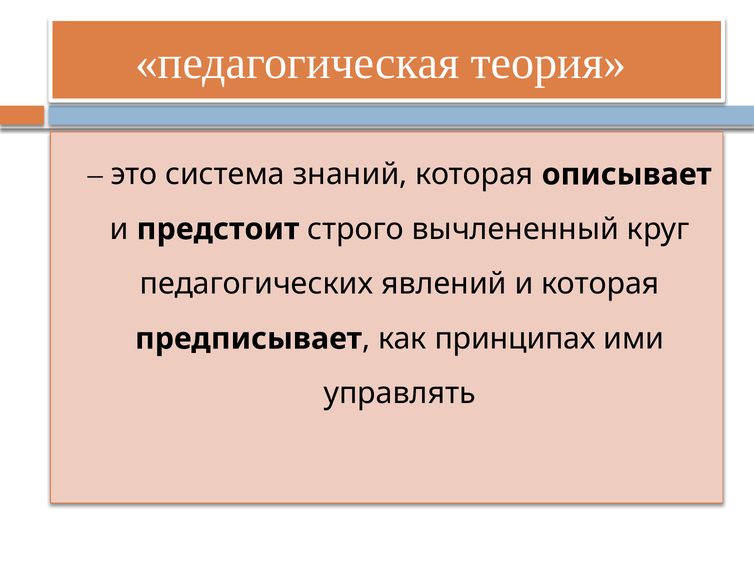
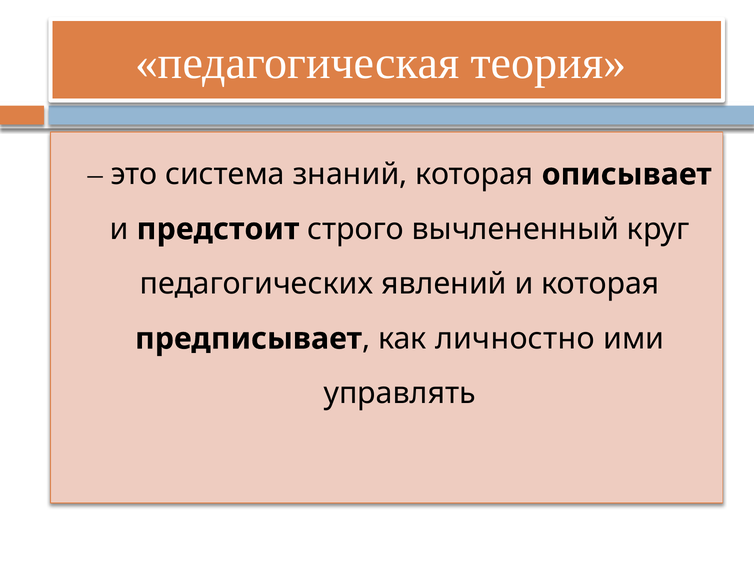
принципах: принципах -> личностно
